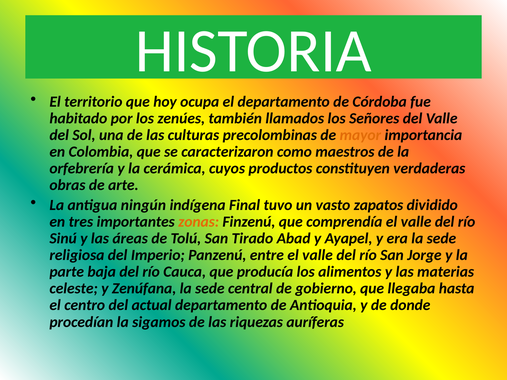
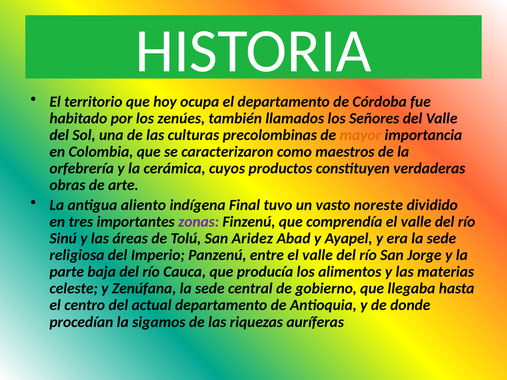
ningún: ningún -> aliento
zapatos: zapatos -> noreste
zonas colour: orange -> purple
Tirado: Tirado -> Aridez
